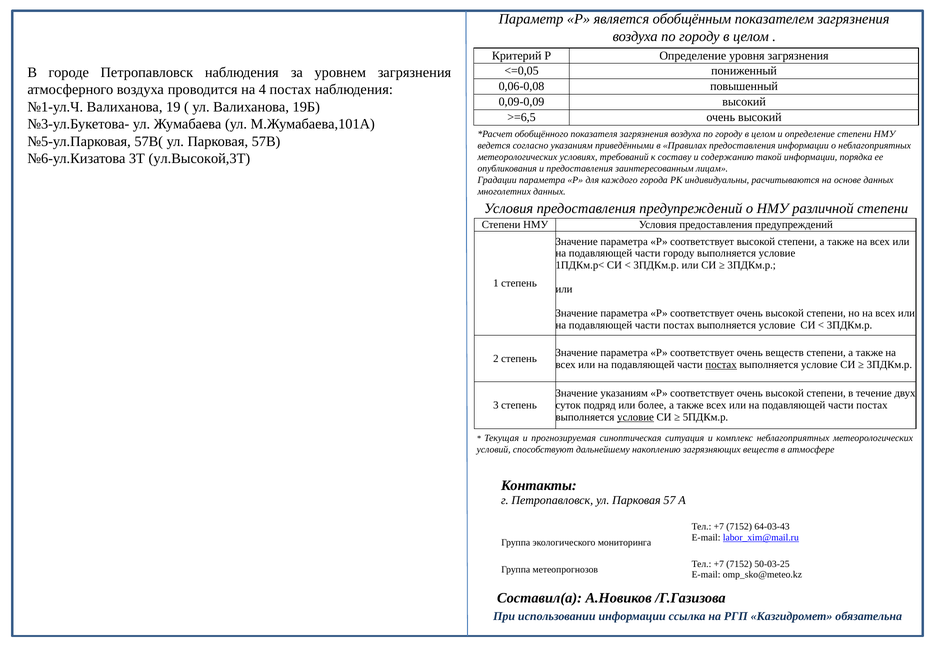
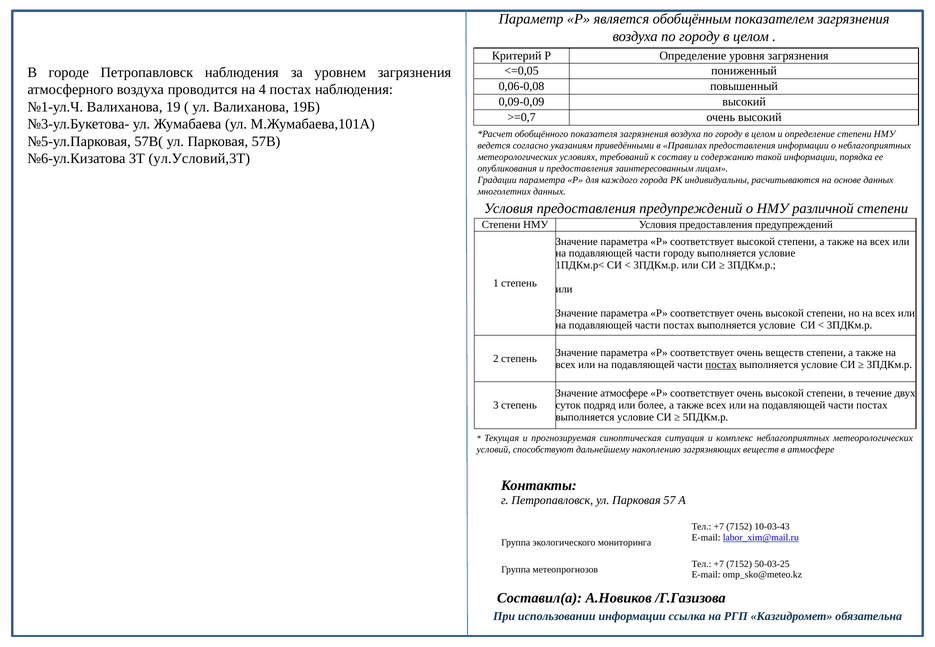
>=6,5: >=6,5 -> >=0,7
ул.Высокой,3Т: ул.Высокой,3Т -> ул.Условий,3Т
Значение указаниям: указаниям -> атмосфере
условие at (636, 417) underline: present -> none
64-03-43: 64-03-43 -> 10-03-43
